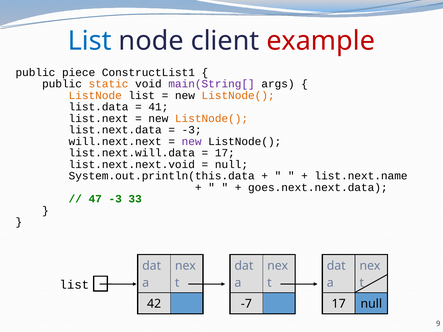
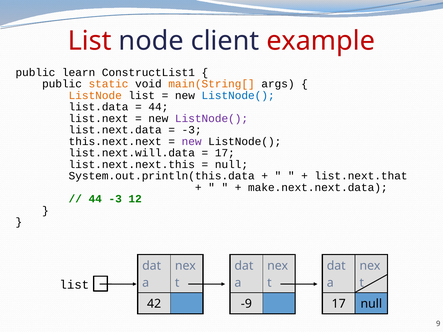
List at (90, 41) colour: blue -> red
piece: piece -> learn
main(String[ colour: purple -> orange
ListNode( at (238, 95) colour: orange -> blue
41 at (158, 107): 41 -> 44
ListNode( at (212, 119) colour: orange -> purple
will.next.next: will.next.next -> this.next.next
list.next.next.void: list.next.next.void -> list.next.next.this
list.next.name: list.next.name -> list.next.that
goes.next.next.data: goes.next.next.data -> make.next.next.data
47 at (95, 199): 47 -> 44
33: 33 -> 12
-7: -7 -> -9
